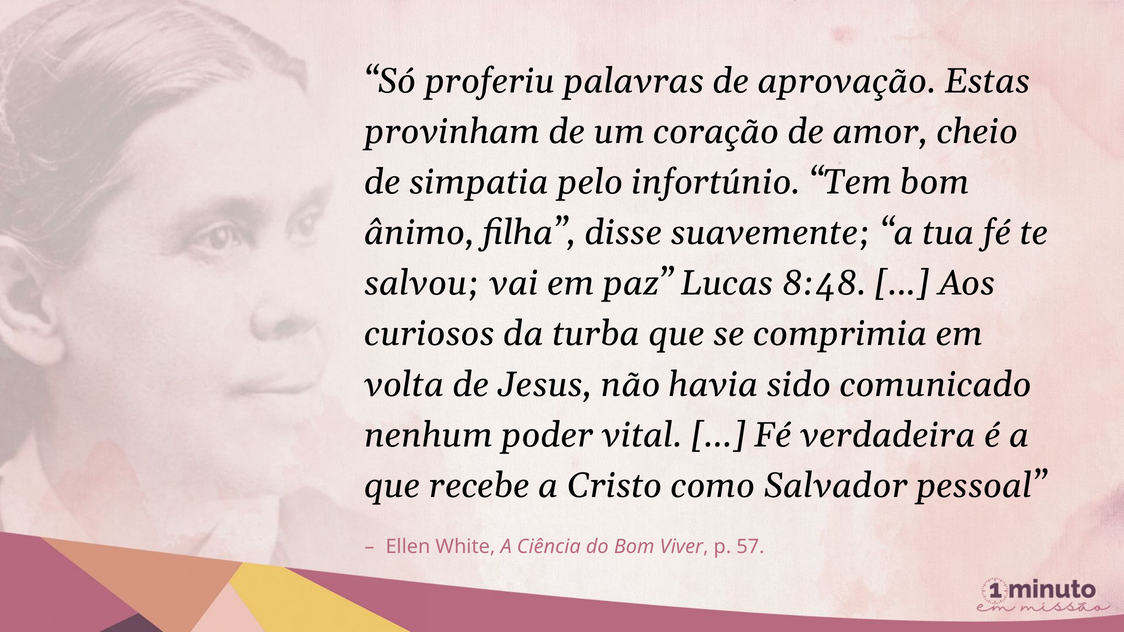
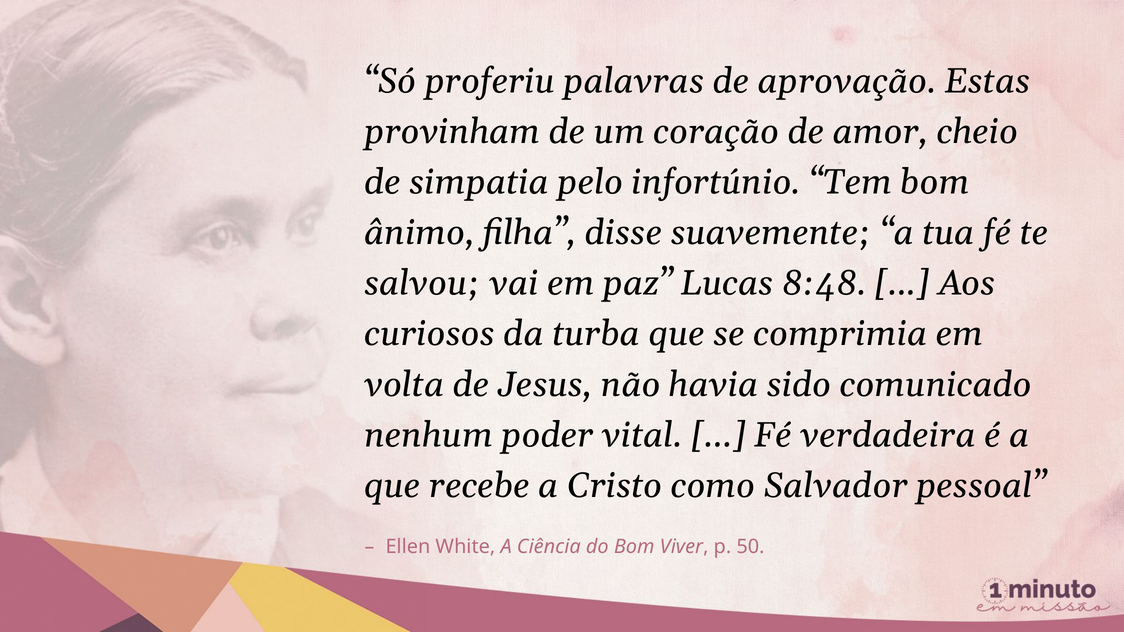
57: 57 -> 50
